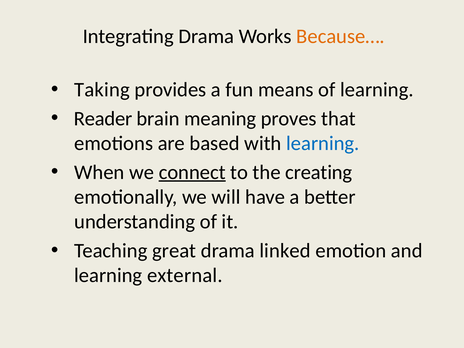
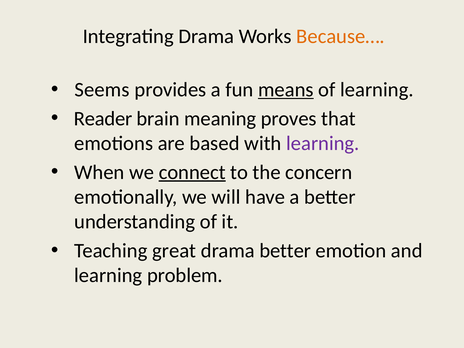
Taking: Taking -> Seems
means underline: none -> present
learning at (323, 143) colour: blue -> purple
creating: creating -> concern
drama linked: linked -> better
external: external -> problem
